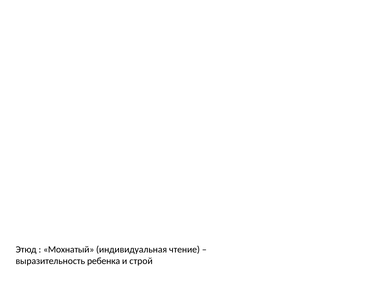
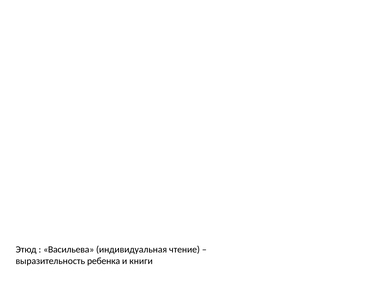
Мохнатый: Мохнатый -> Васильева
строй: строй -> книги
